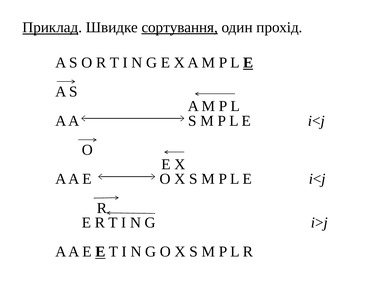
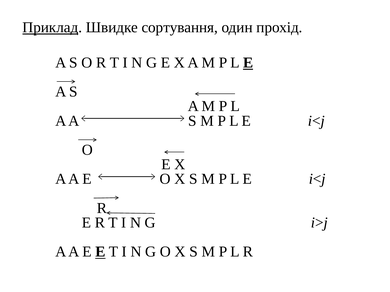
сортування underline: present -> none
